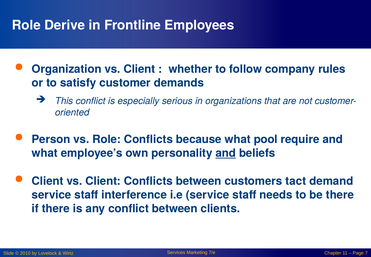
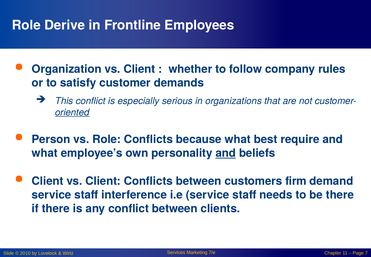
oriented underline: none -> present
pool: pool -> best
tact: tact -> firm
